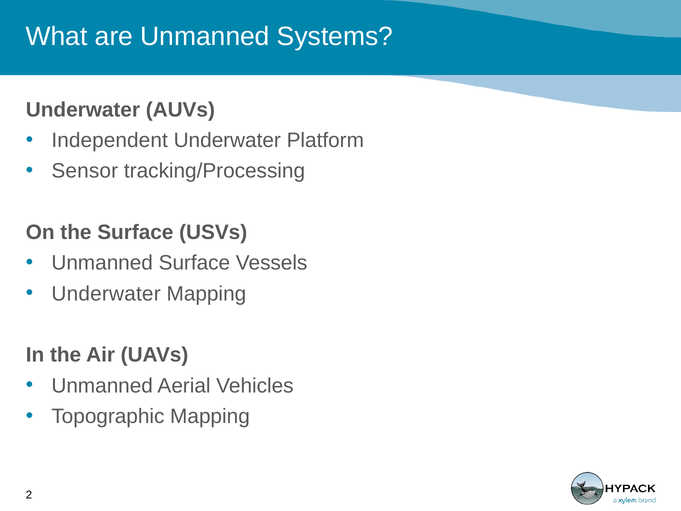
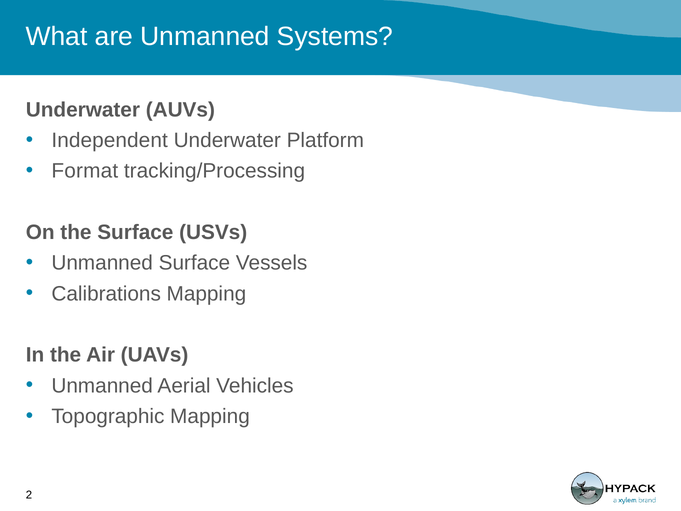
Sensor: Sensor -> Format
Underwater at (106, 294): Underwater -> Calibrations
